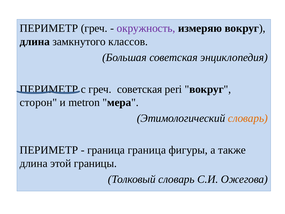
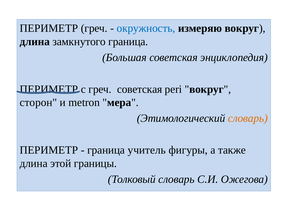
окружность colour: purple -> blue
замкнутого классов: классов -> граница
граница граница: граница -> учитель
